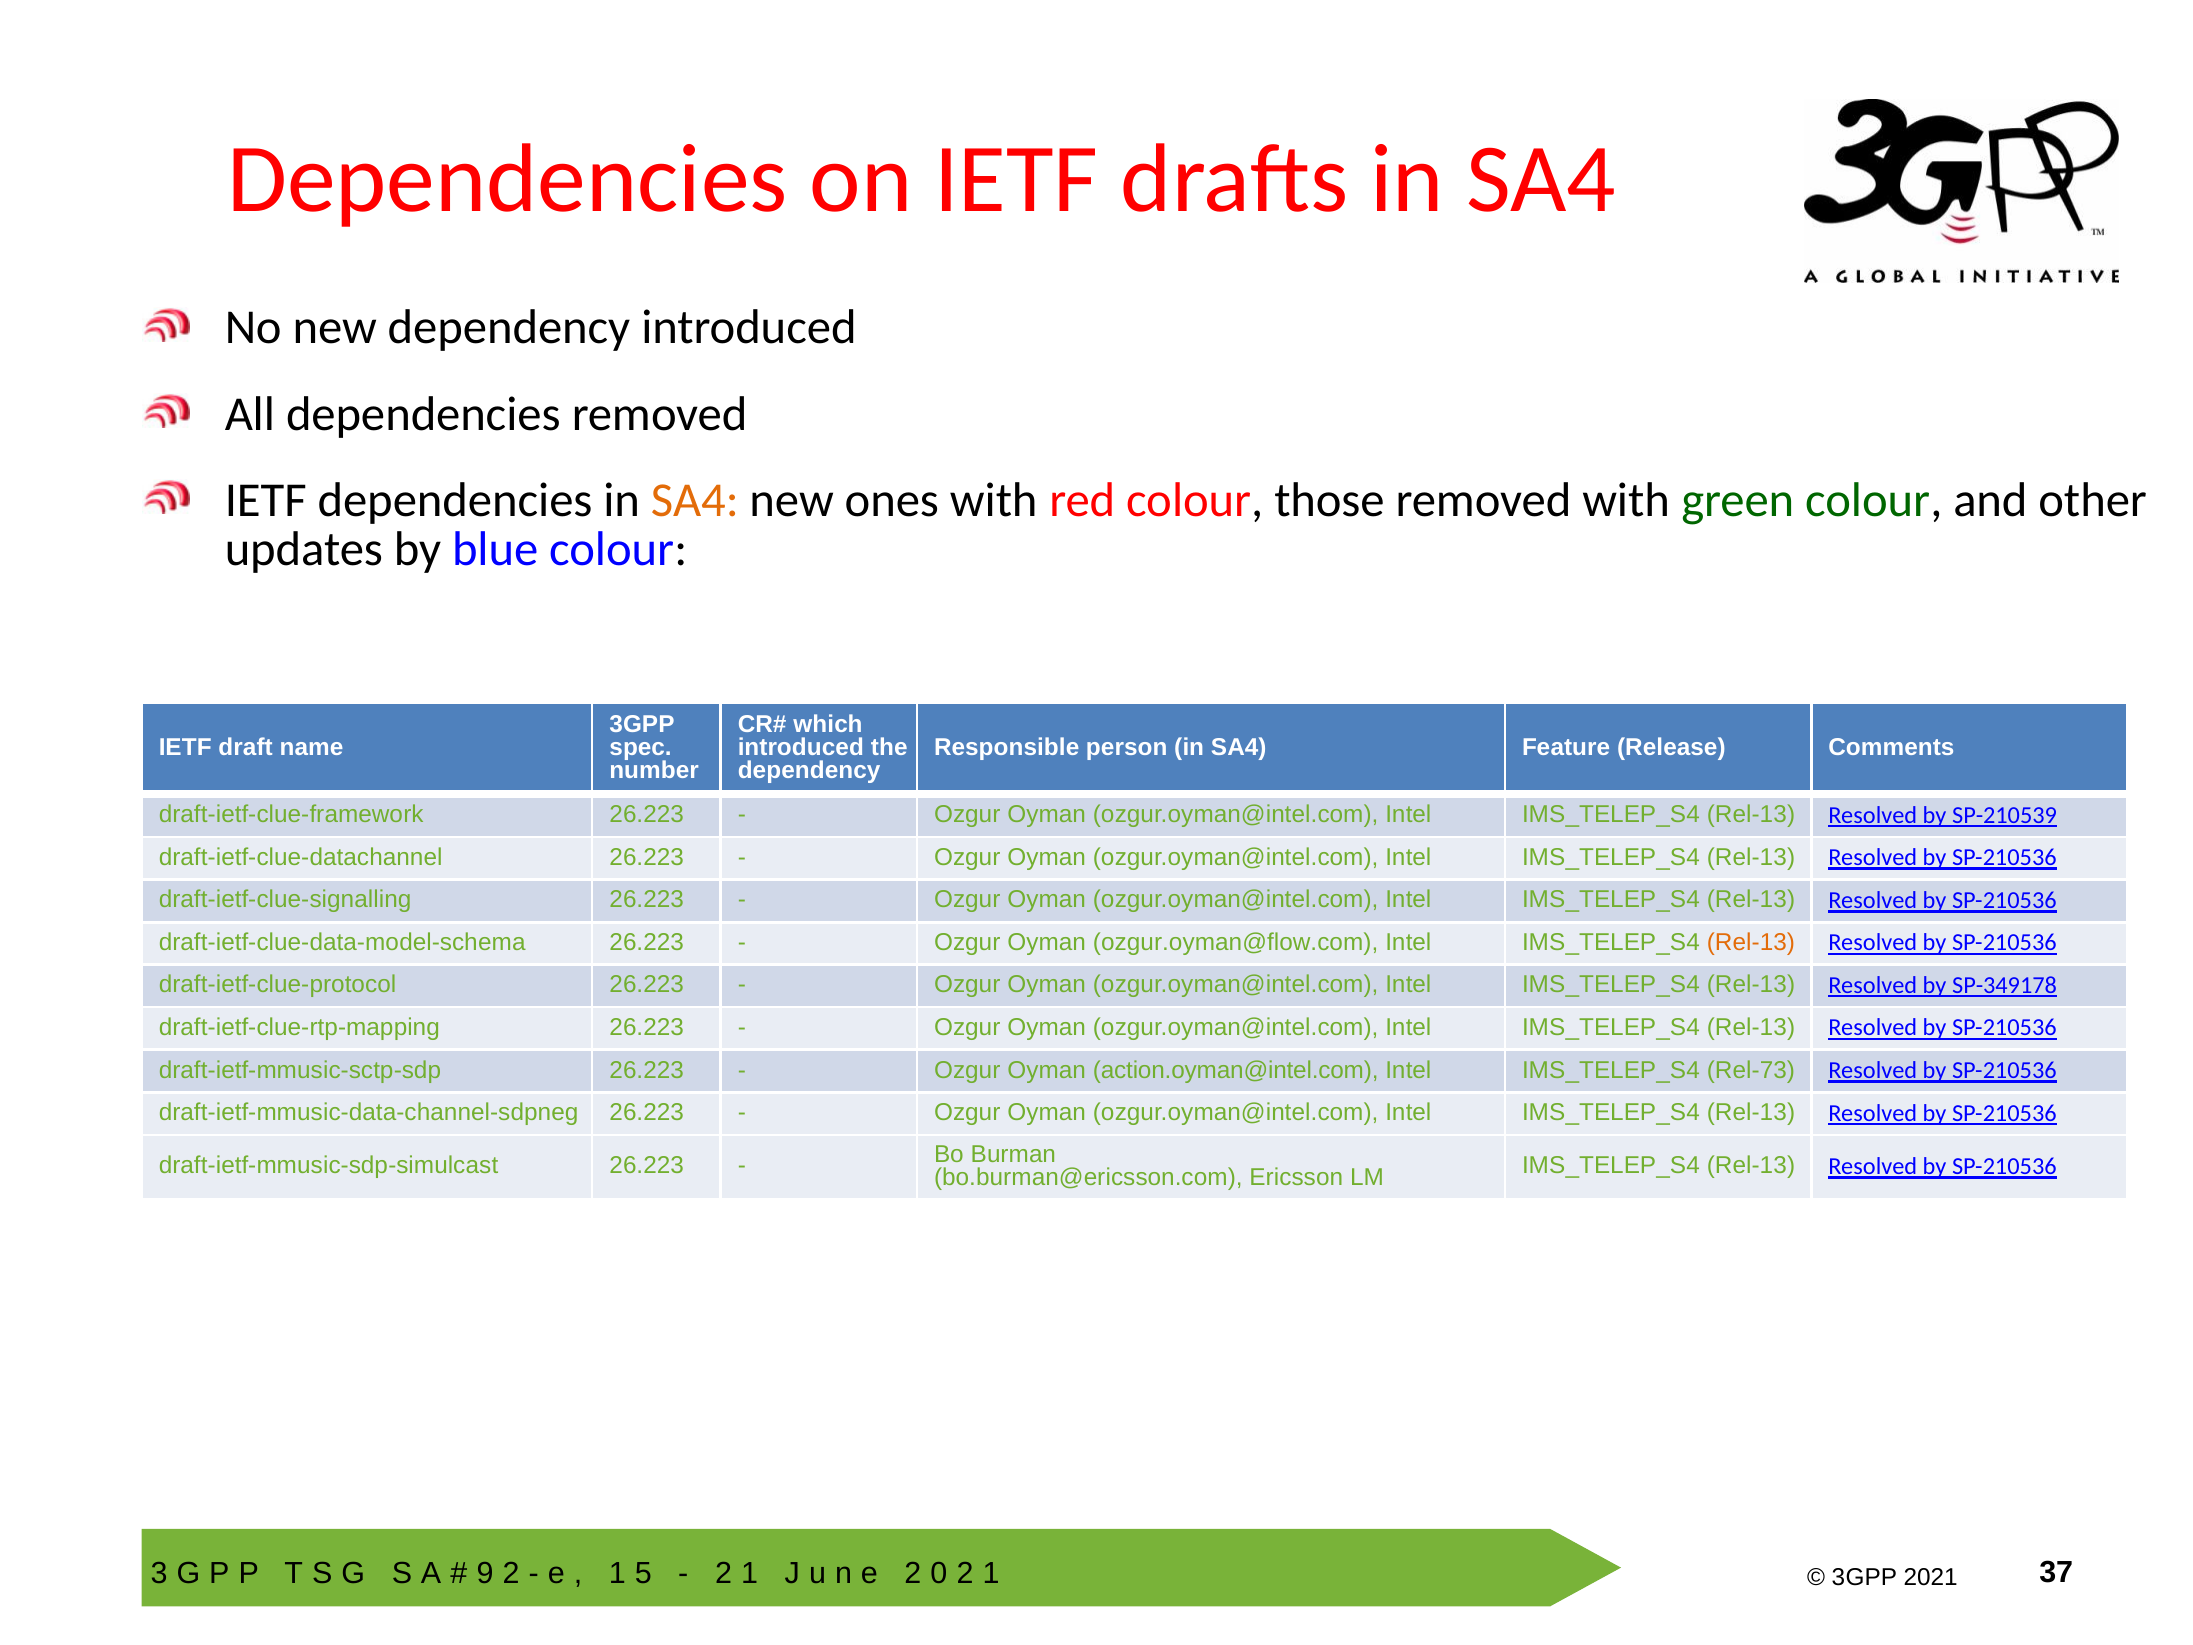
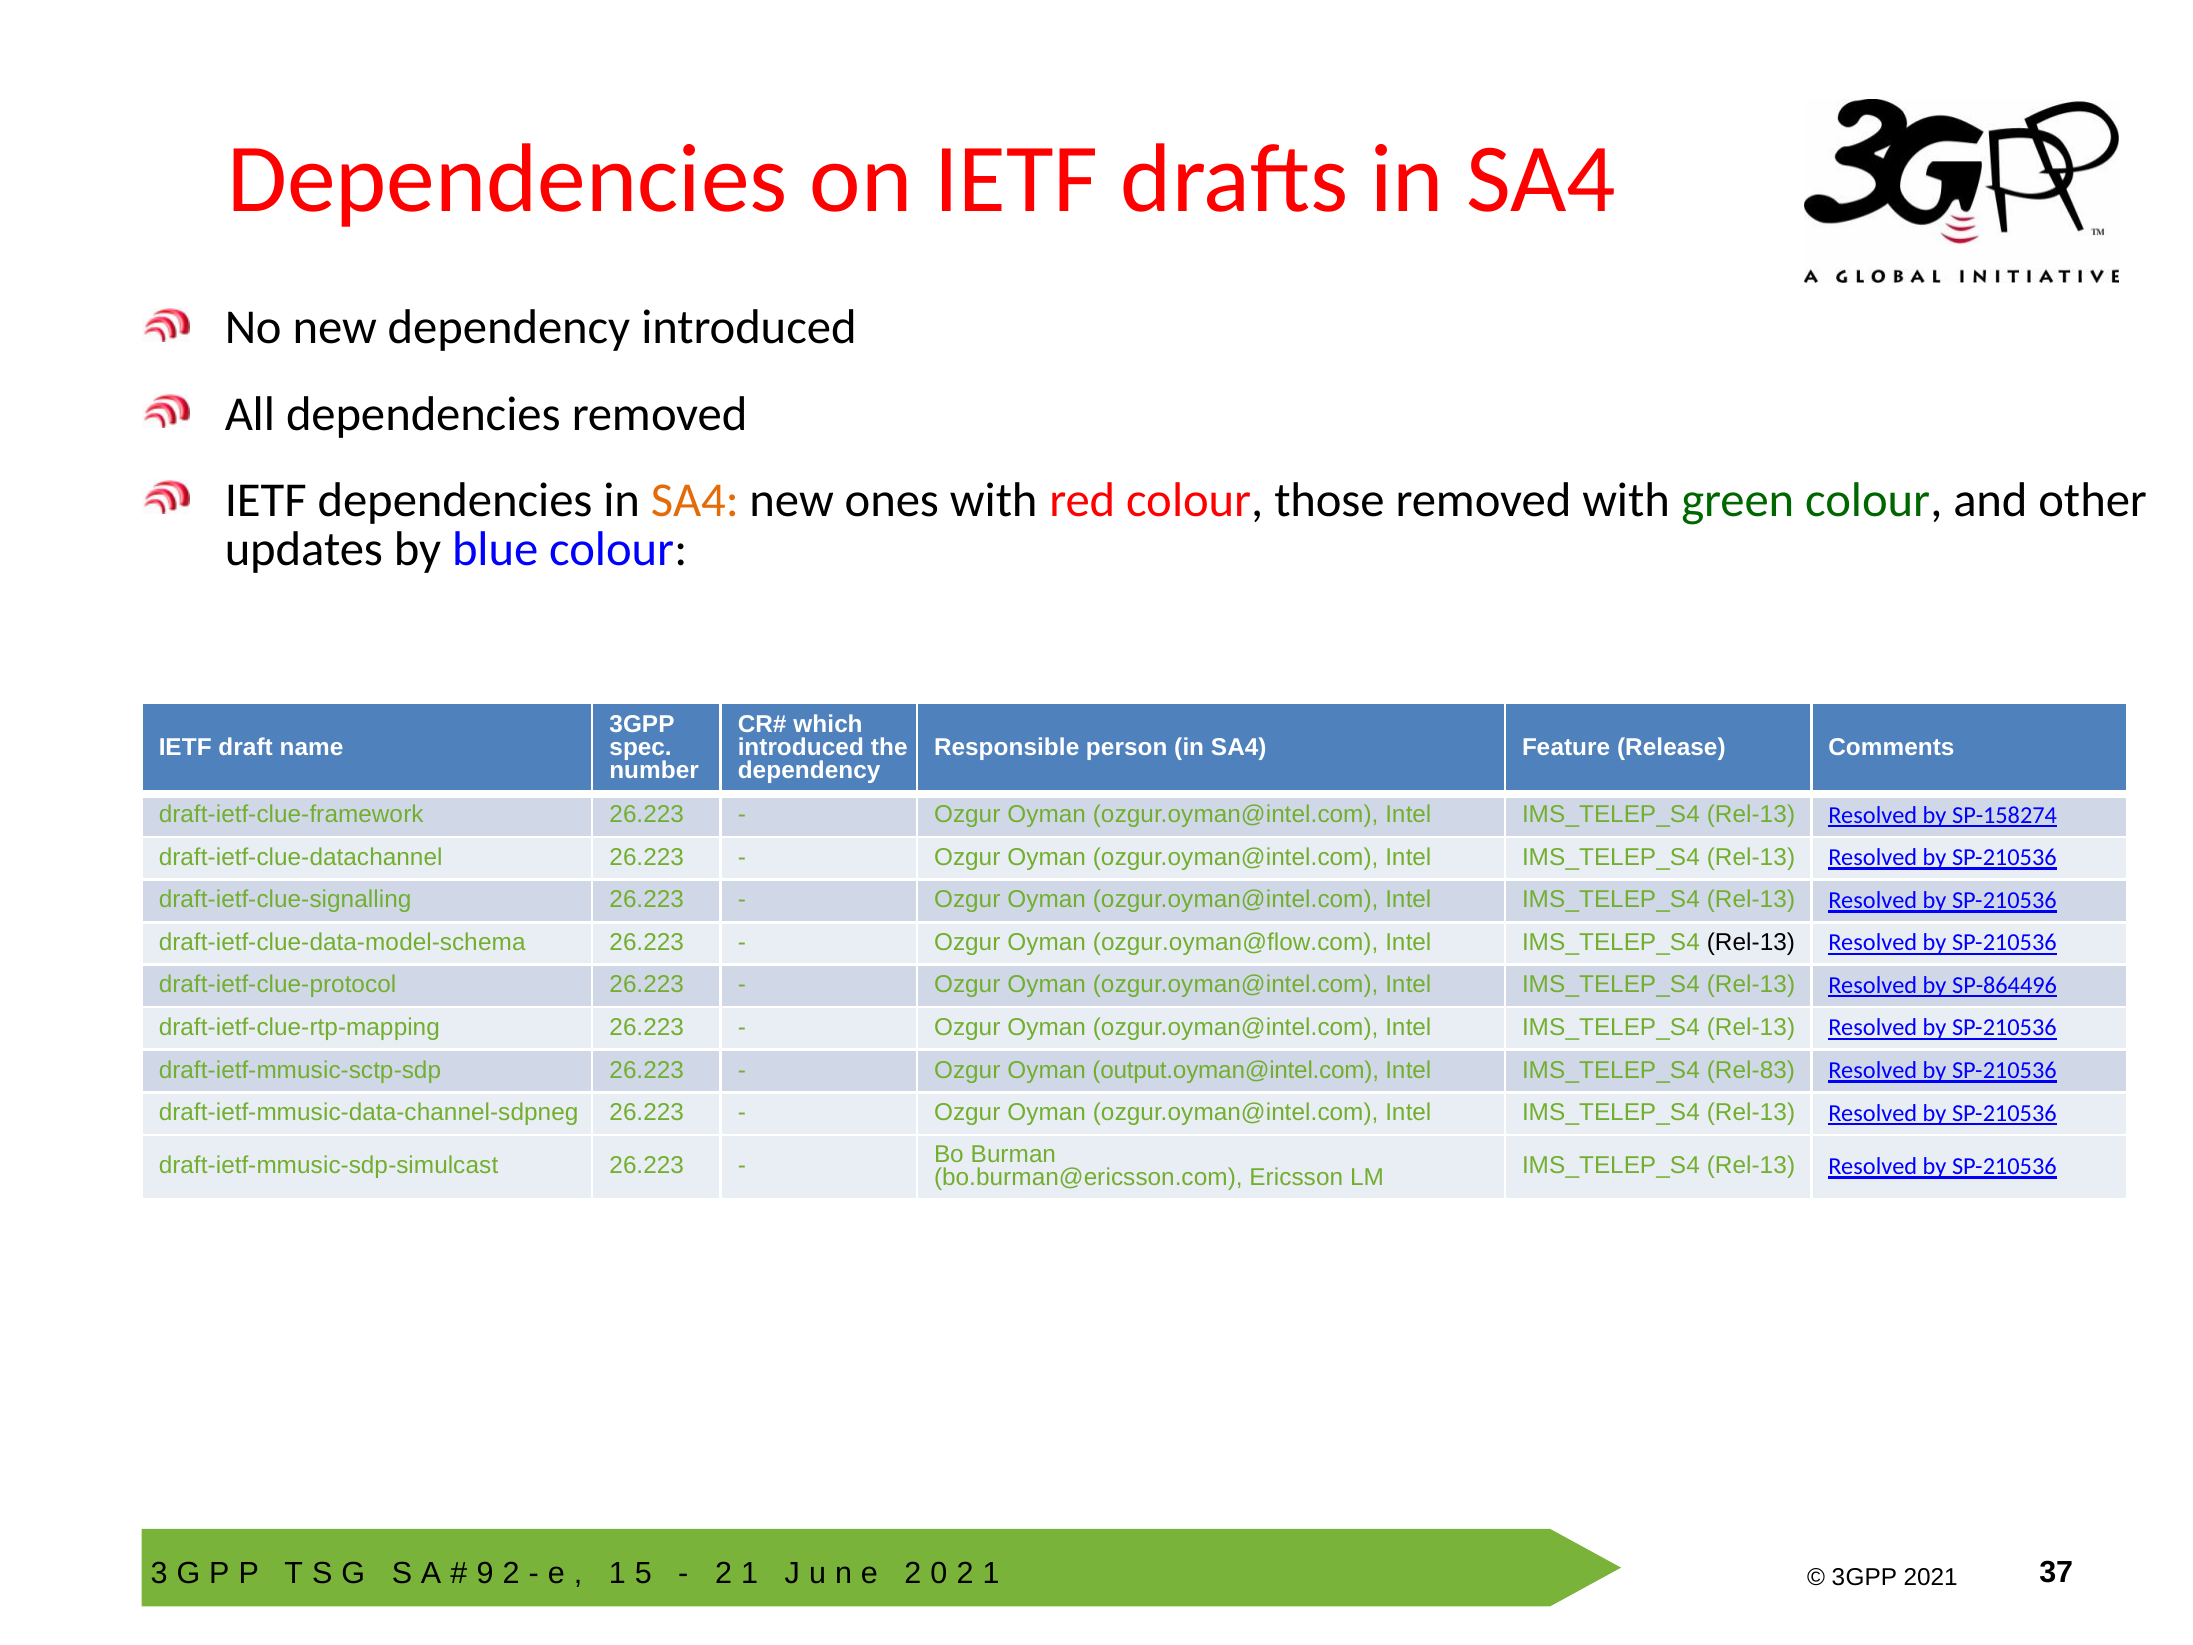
SP-210539: SP-210539 -> SP-158274
Rel-13 at (1751, 942) colour: orange -> black
SP-349178: SP-349178 -> SP-864496
action.oyman@intel.com: action.oyman@intel.com -> output.oyman@intel.com
Rel-73: Rel-73 -> Rel-83
